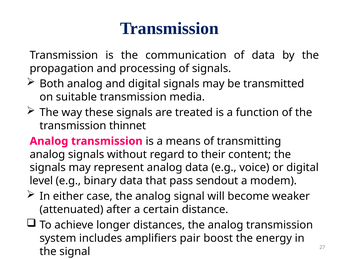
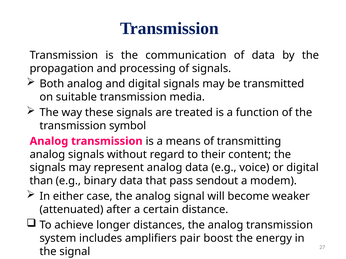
thinnet: thinnet -> symbol
level: level -> than
